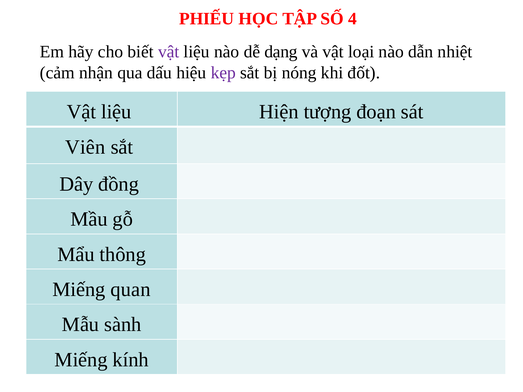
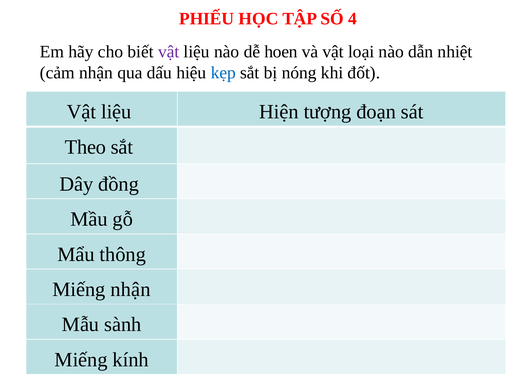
dạng: dạng -> hoen
kẹp colour: purple -> blue
Viên: Viên -> Theo
Miếng quan: quan -> nhận
